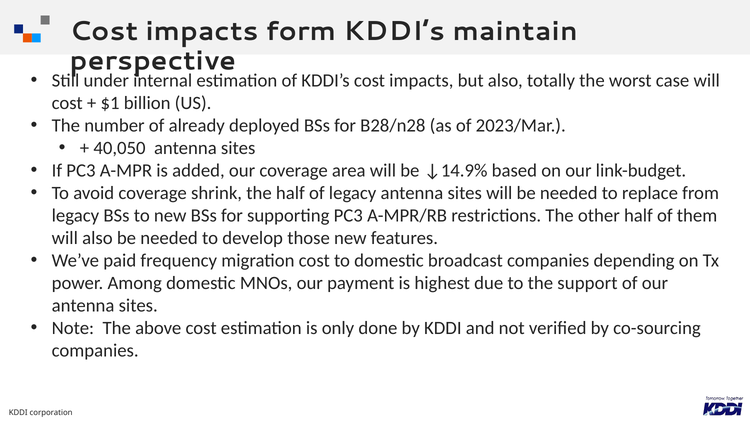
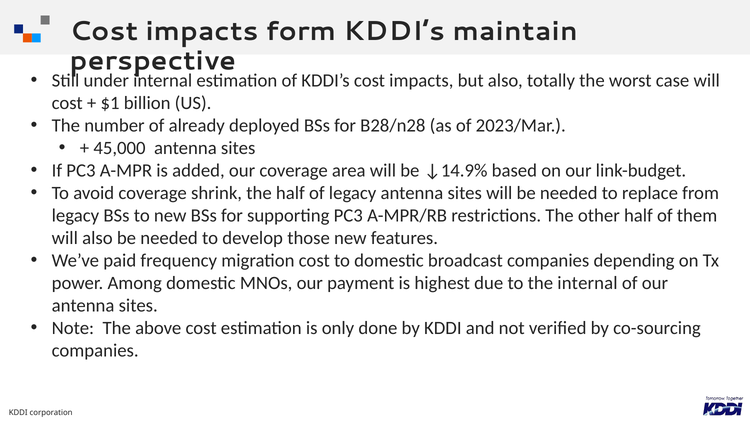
40,050: 40,050 -> 45,000
the support: support -> internal
